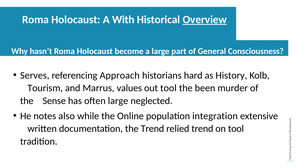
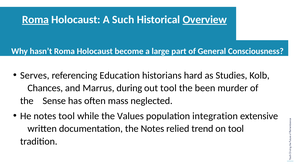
Roma at (35, 20) underline: none -> present
With: With -> Such
Approach: Approach -> Education
History: History -> Studies
Tourism: Tourism -> Chances
values: values -> during
often large: large -> mass
notes also: also -> tool
Online: Online -> Values
the Trend: Trend -> Notes
